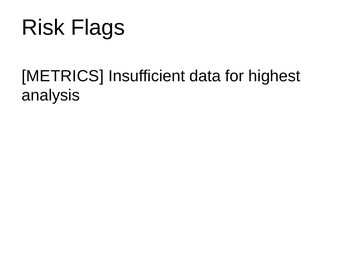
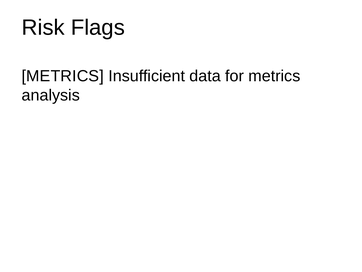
for highest: highest -> metrics
